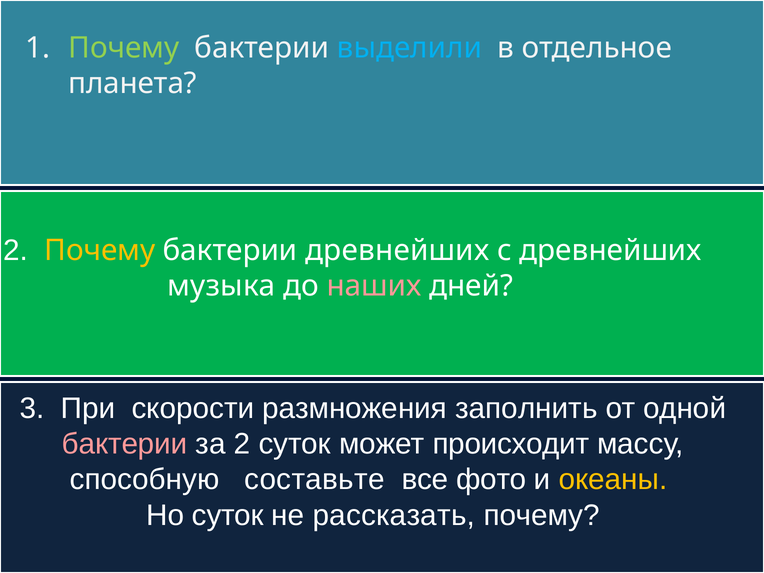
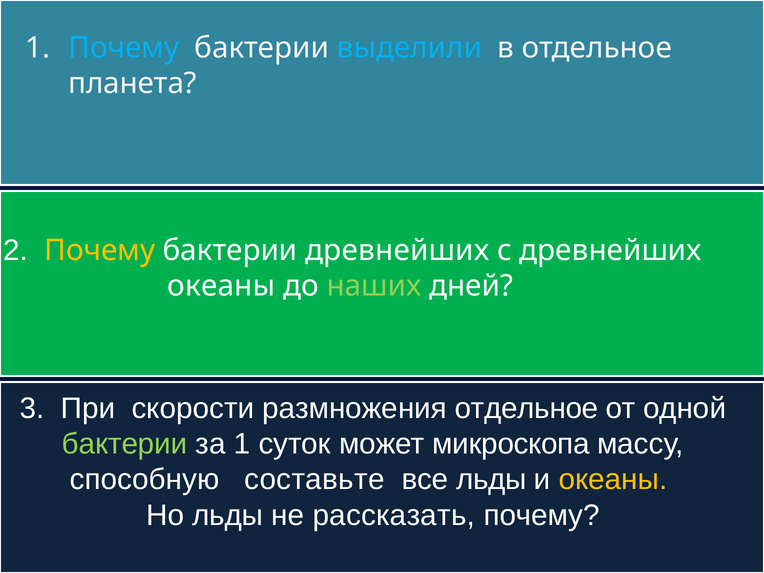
Почему at (124, 48) colour: light green -> light blue
музыка at (221, 286): музыка -> океаны
наших colour: pink -> light green
размножения заполнить: заполнить -> отдельное
бактерии at (125, 444) colour: pink -> light green
за 2: 2 -> 1
происходит: происходит -> микроскопа
все фото: фото -> льды
Но суток: суток -> льды
